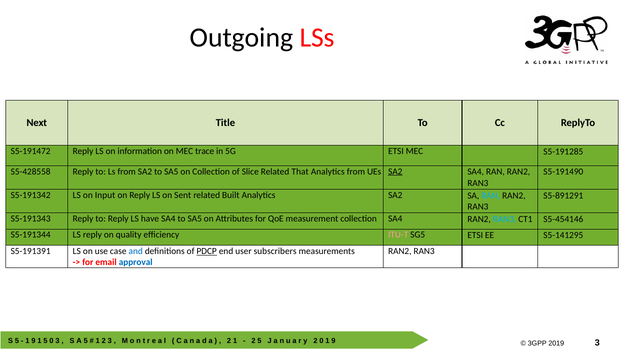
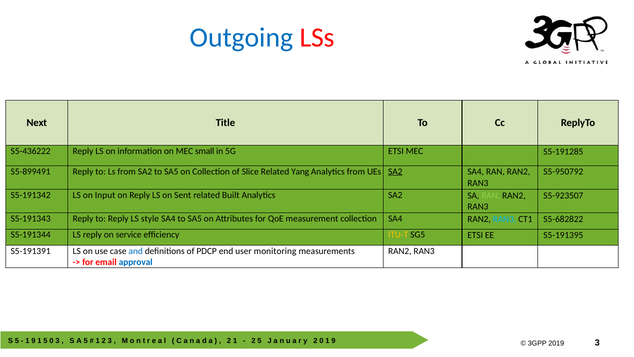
Outgoing colour: black -> blue
S5-191472: S5-191472 -> S5-436222
trace: trace -> small
S5-428558: S5-428558 -> S5-899491
That: That -> Yang
S5-191490: S5-191490 -> S5-950792
RAN at (491, 195) colour: light blue -> light green
S5-891291: S5-891291 -> S5-923507
have: have -> style
S5-454146: S5-454146 -> S5-682822
quality: quality -> service
ITU-T colour: pink -> yellow
S5-141295: S5-141295 -> S5-191395
PDCP underline: present -> none
subscribers: subscribers -> monitoring
